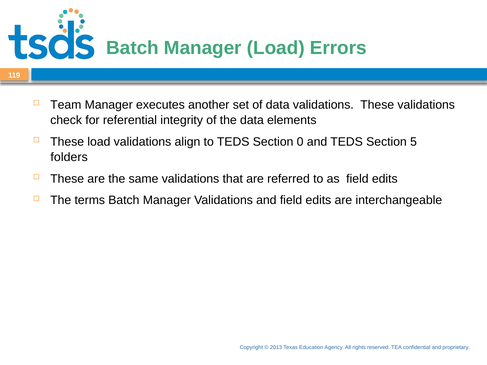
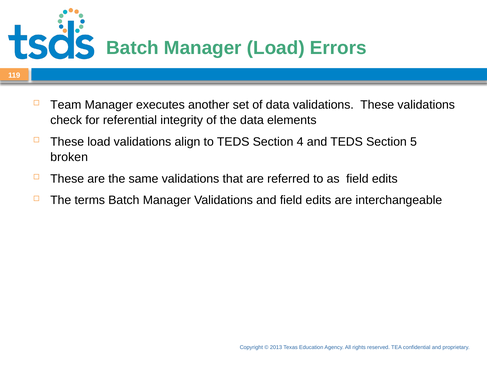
0: 0 -> 4
folders: folders -> broken
